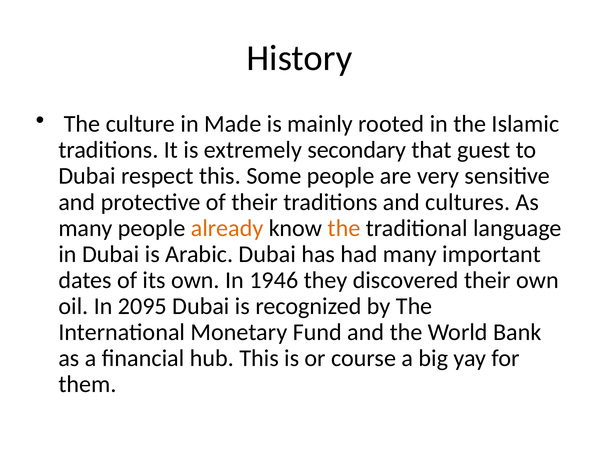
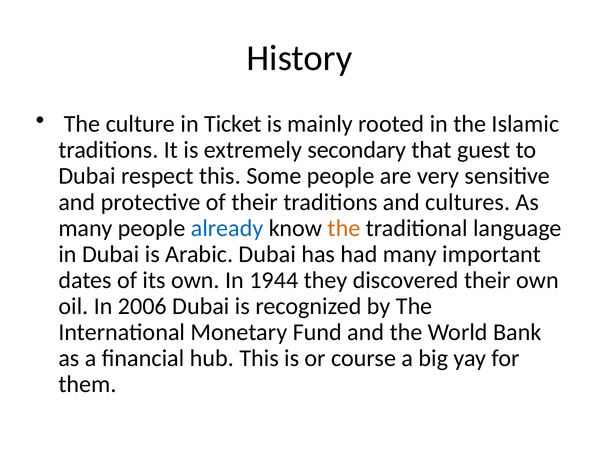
Made: Made -> Ticket
already colour: orange -> blue
1946: 1946 -> 1944
2095: 2095 -> 2006
